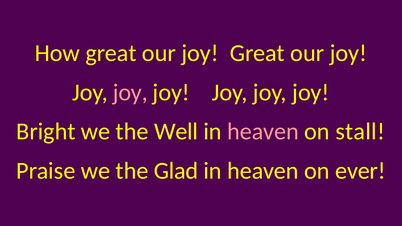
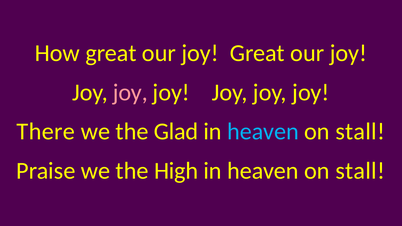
Bright: Bright -> There
Well: Well -> Glad
heaven at (263, 132) colour: pink -> light blue
Glad: Glad -> High
ever at (360, 171): ever -> stall
